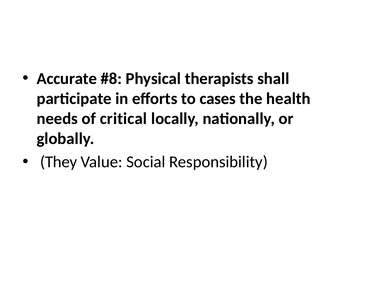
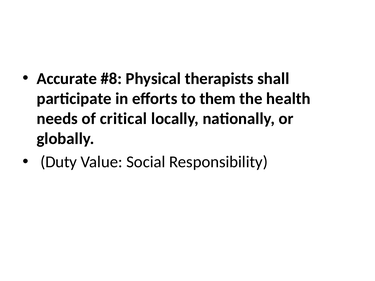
cases: cases -> them
They: They -> Duty
